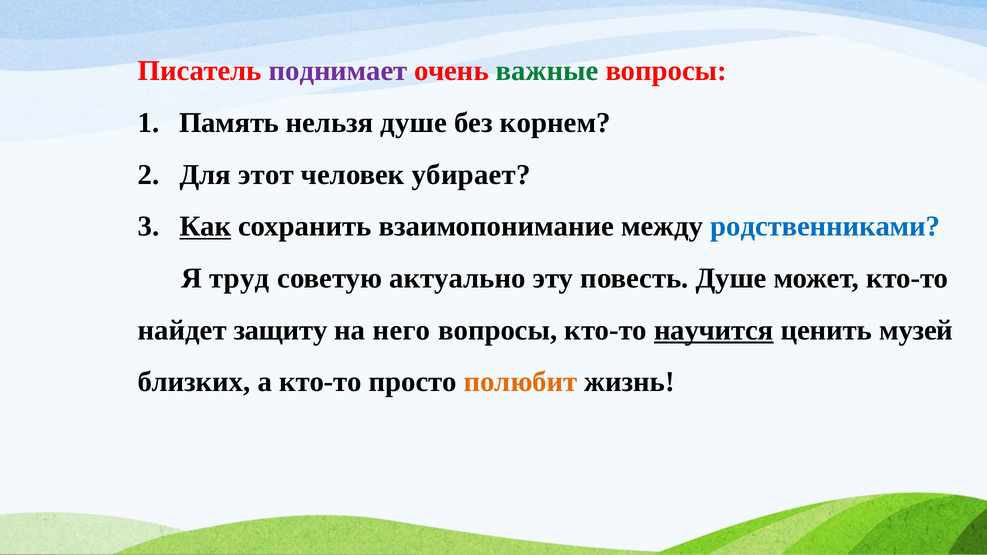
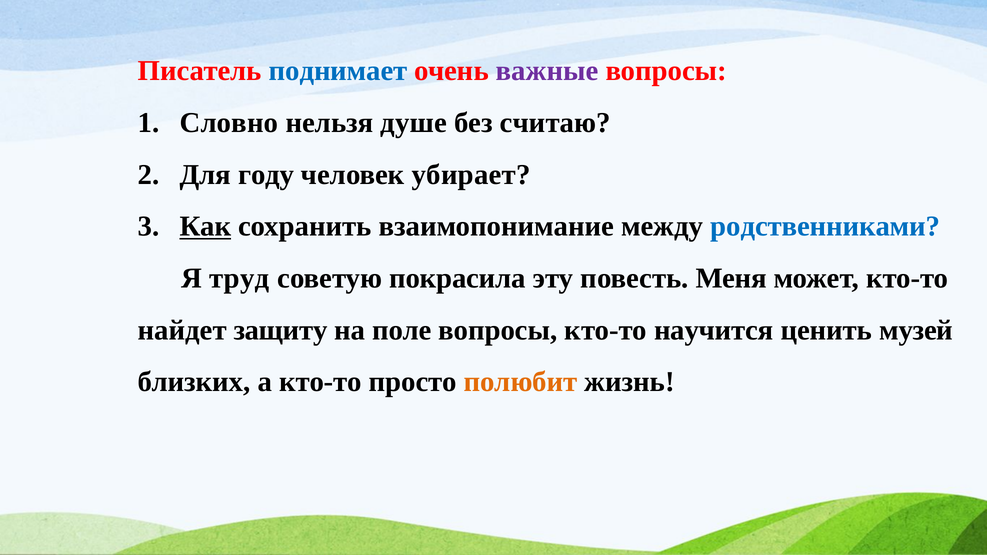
поднимает colour: purple -> blue
важные colour: green -> purple
Память: Память -> Словно
корнем: корнем -> считаю
этот: этот -> году
актуально: актуально -> покрасила
повесть Душе: Душе -> Меня
него: него -> поле
научится underline: present -> none
